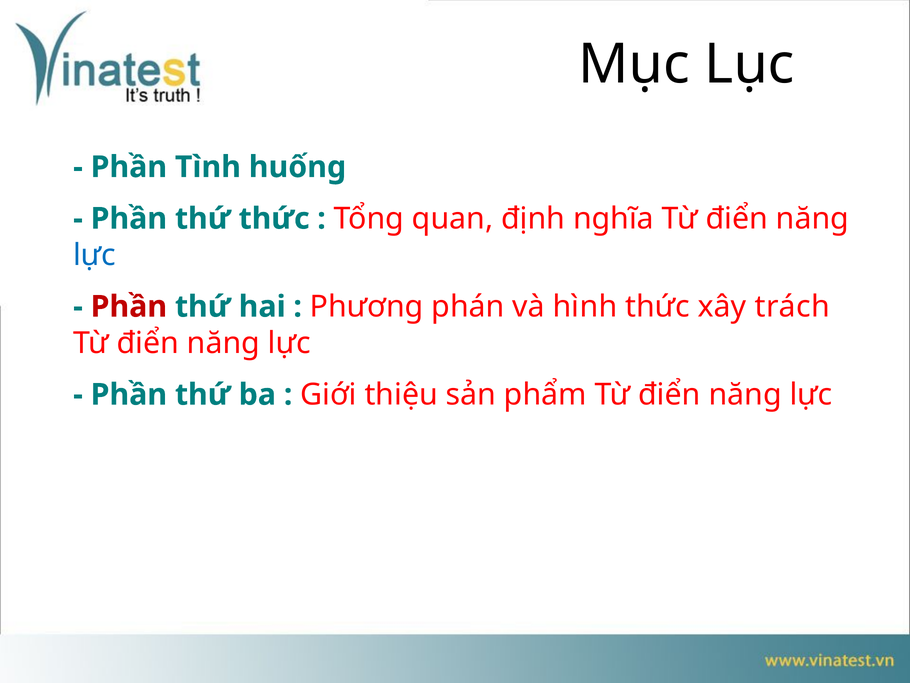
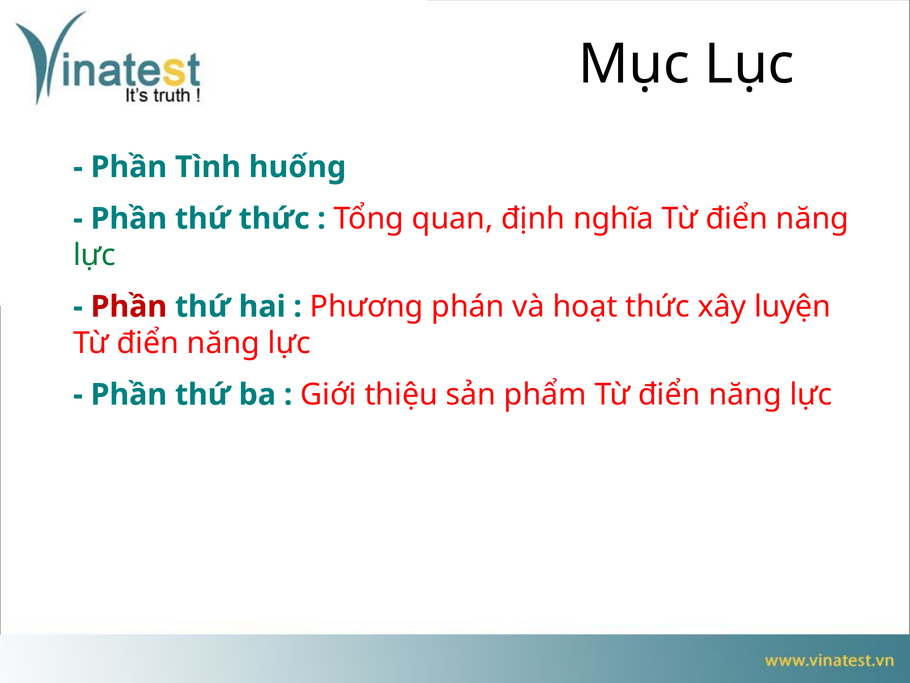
lực at (94, 255) colour: blue -> green
hình: hình -> hoạt
trách: trách -> luyện
